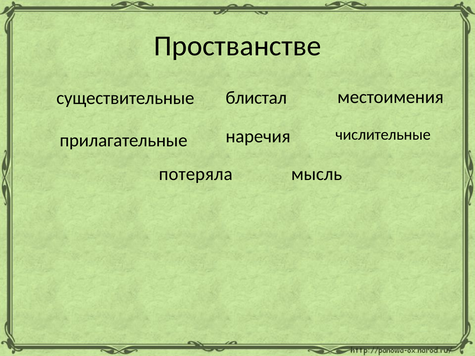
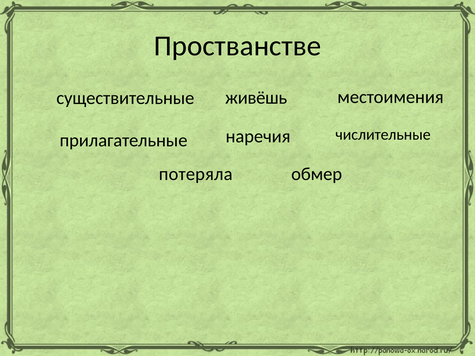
блистал: блистал -> живёшь
мысль: мысль -> обмер
